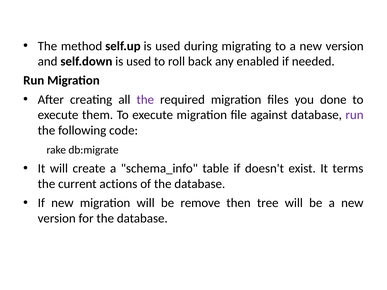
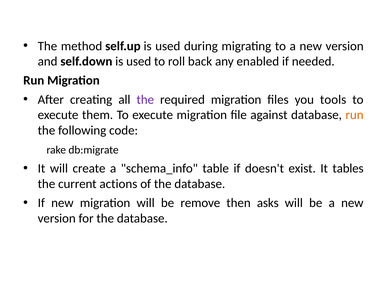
done: done -> tools
run at (355, 115) colour: purple -> orange
terms: terms -> tables
tree: tree -> asks
